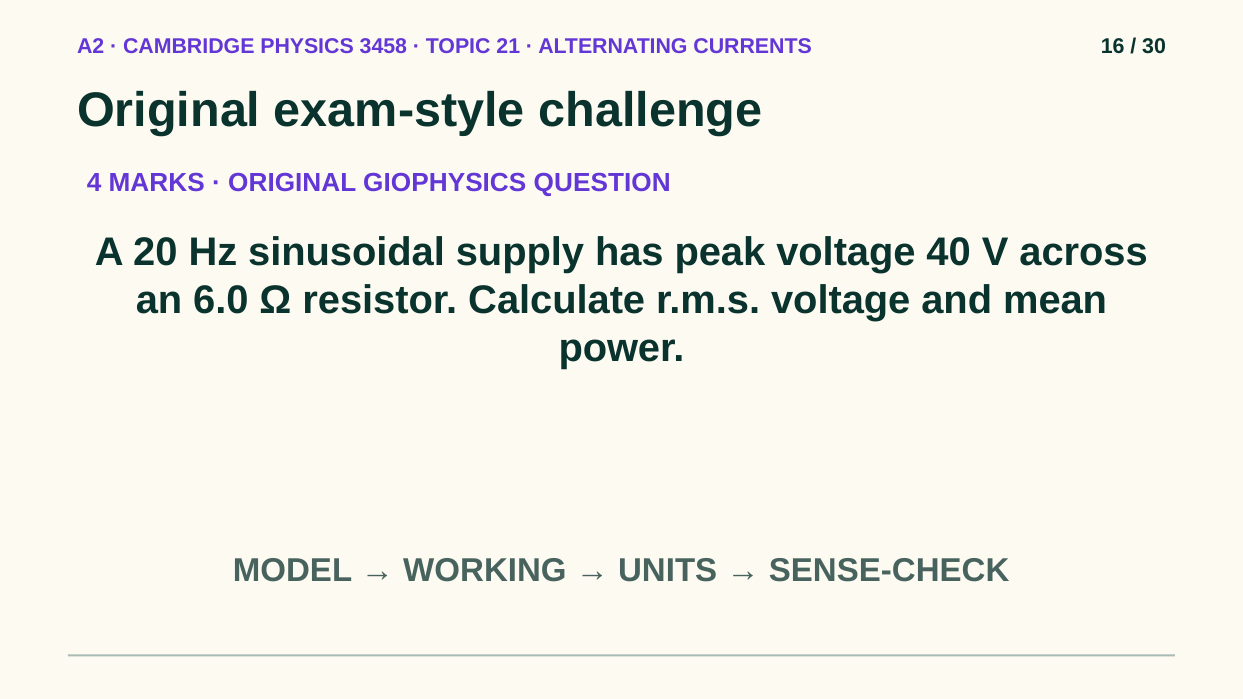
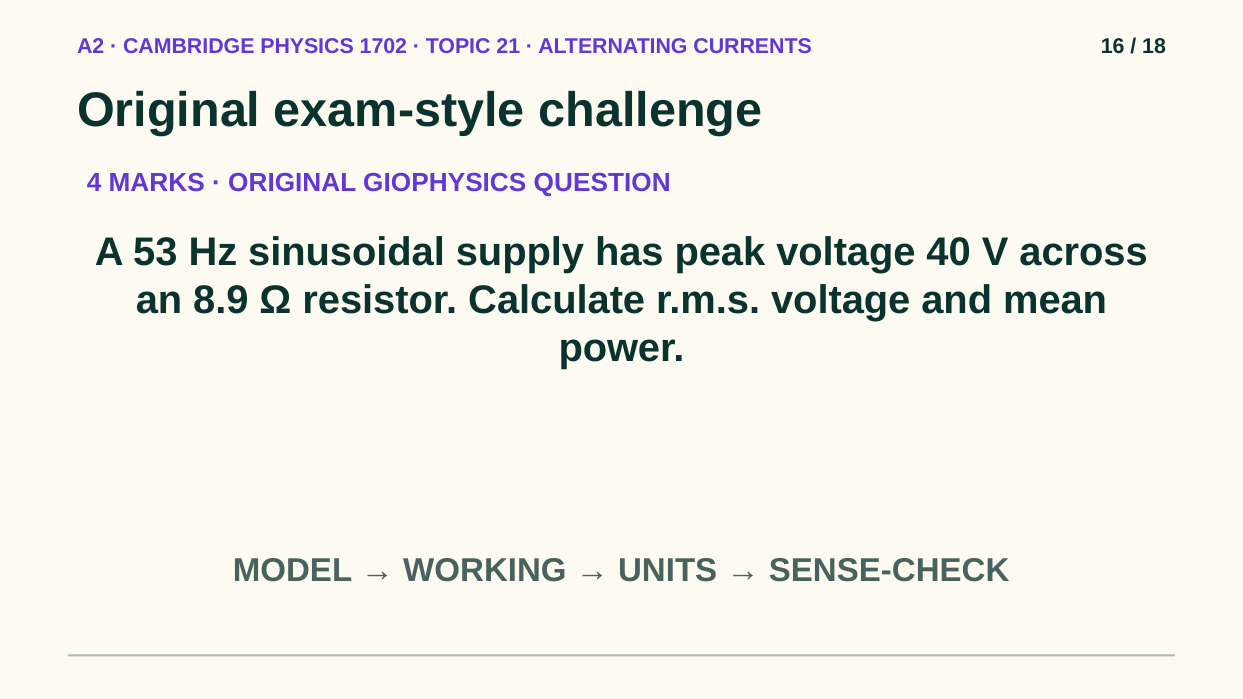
3458: 3458 -> 1702
30: 30 -> 18
20: 20 -> 53
6.0: 6.0 -> 8.9
